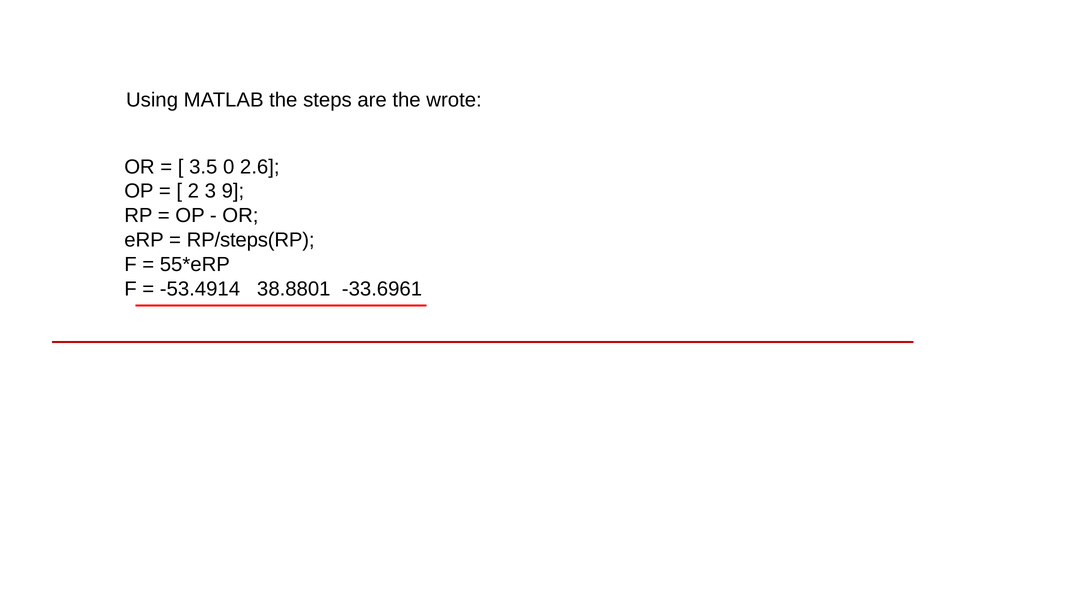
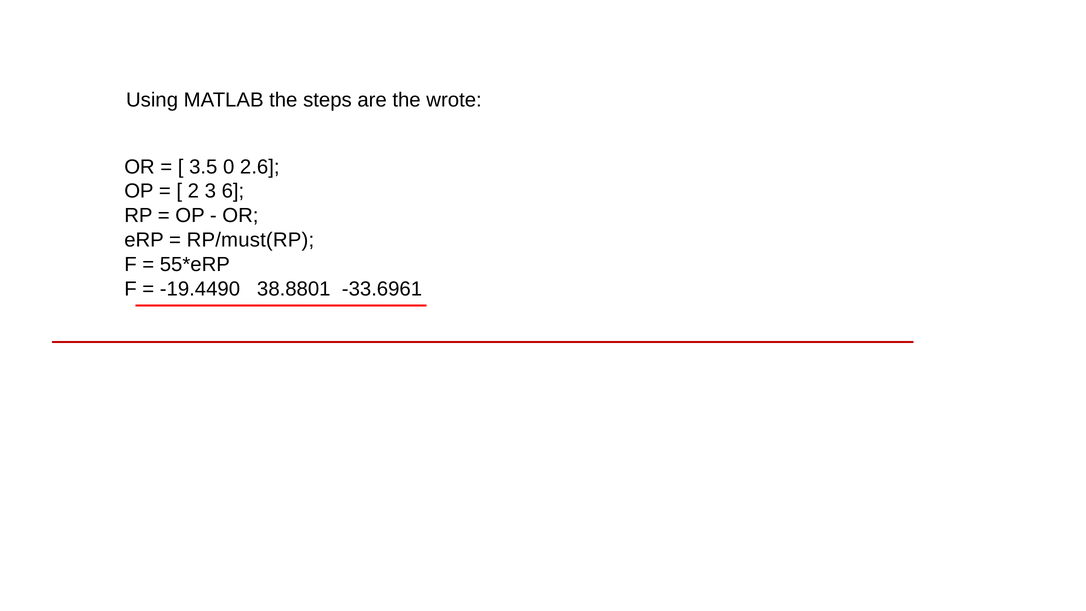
9: 9 -> 6
RP/steps(RP: RP/steps(RP -> RP/must(RP
-53.4914: -53.4914 -> -19.4490
